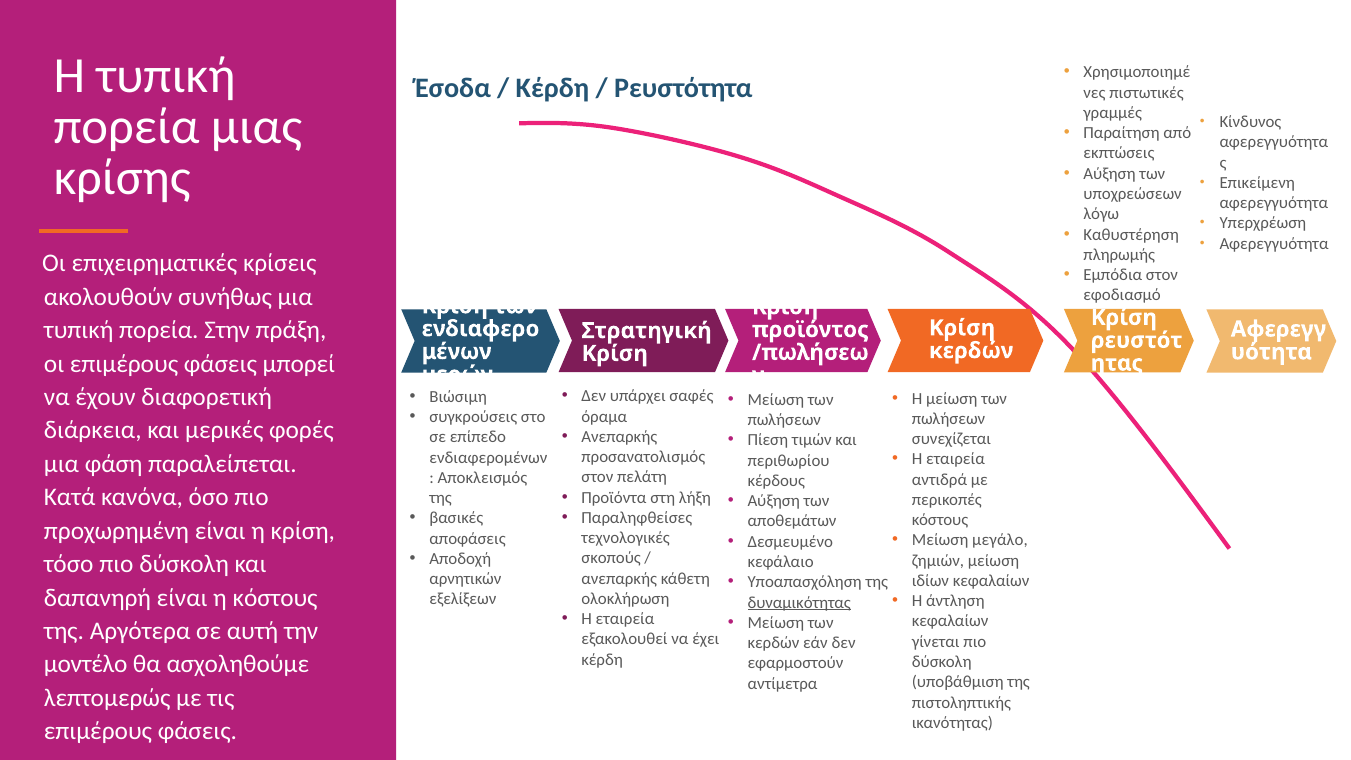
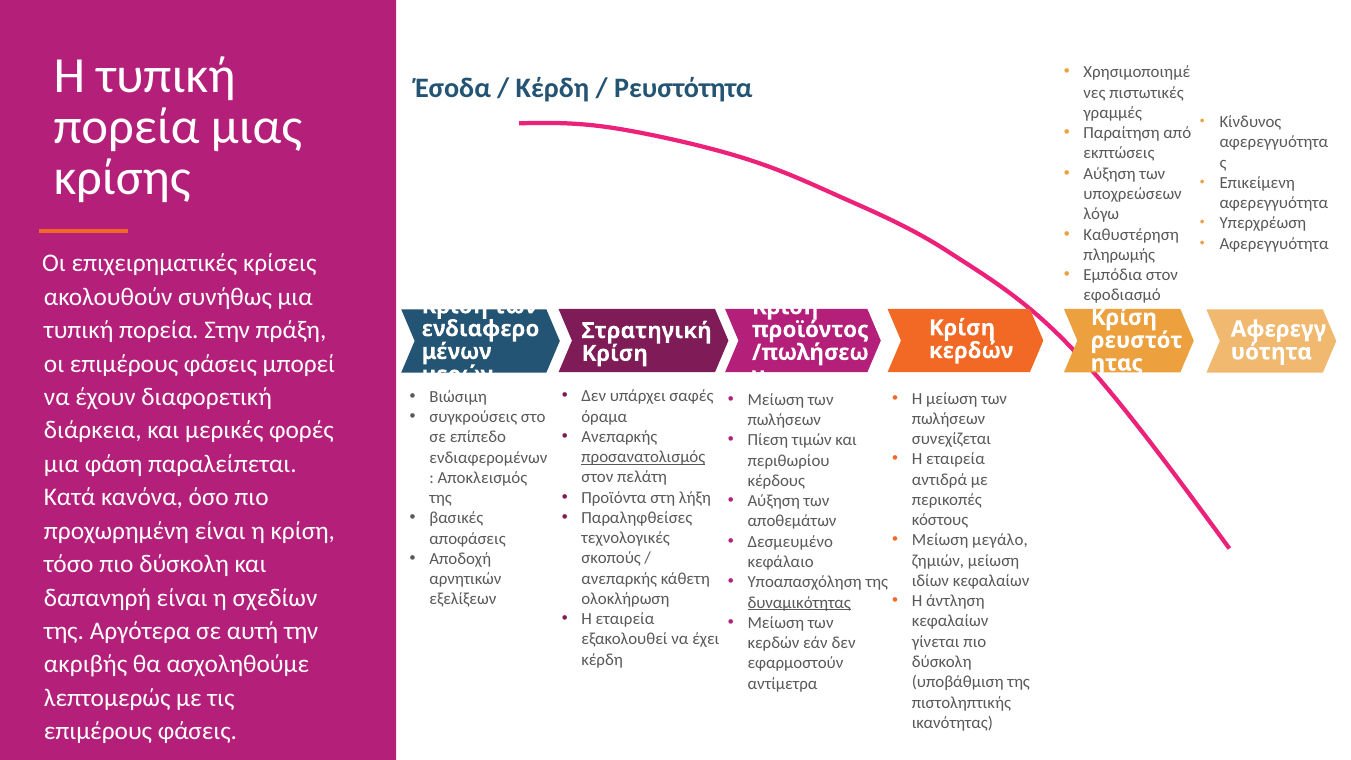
προσανατολισμός underline: none -> present
η κόστους: κόστους -> σχεδίων
μοντέλο: μοντέλο -> ακριβής
